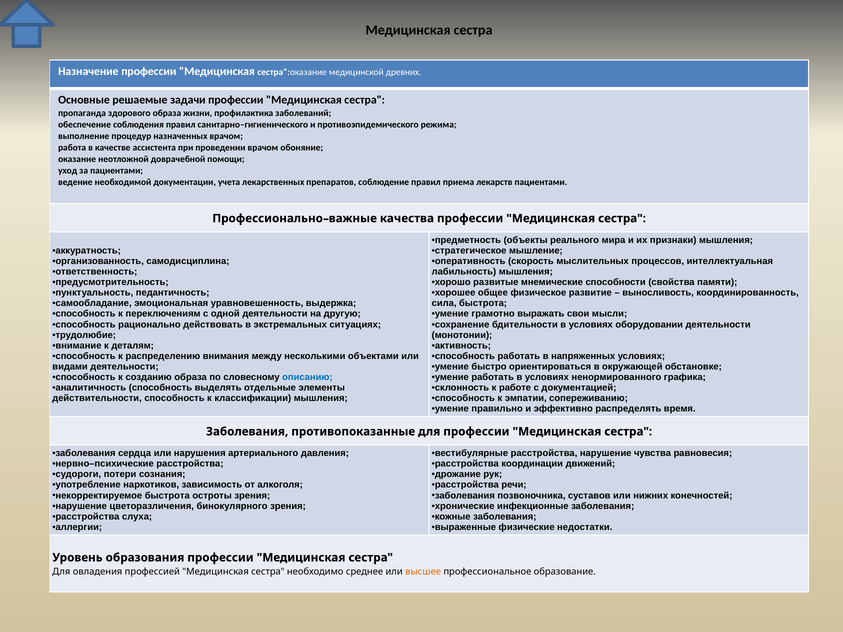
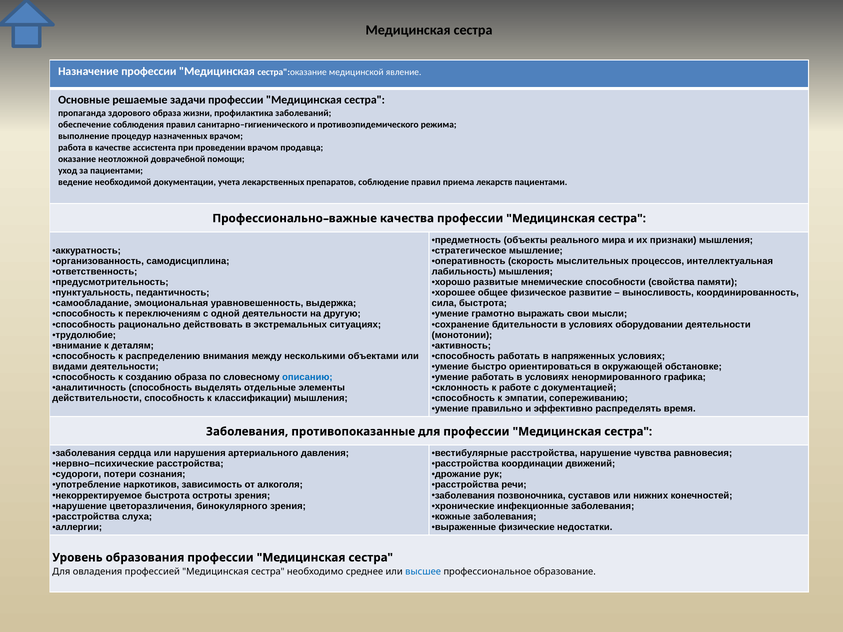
древних: древних -> явление
обоняние: обоняние -> продавца
высшее colour: orange -> blue
